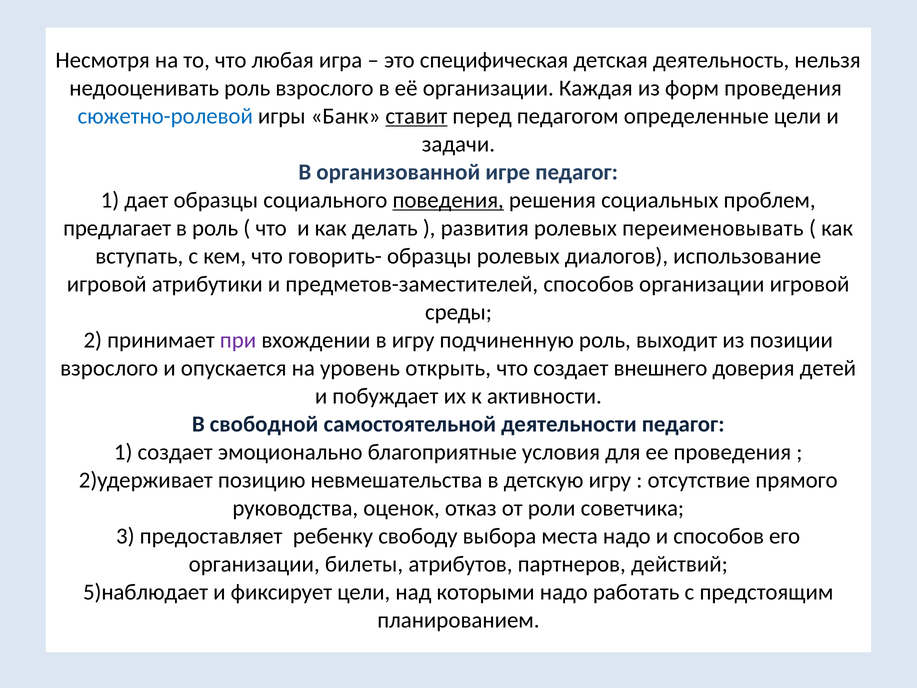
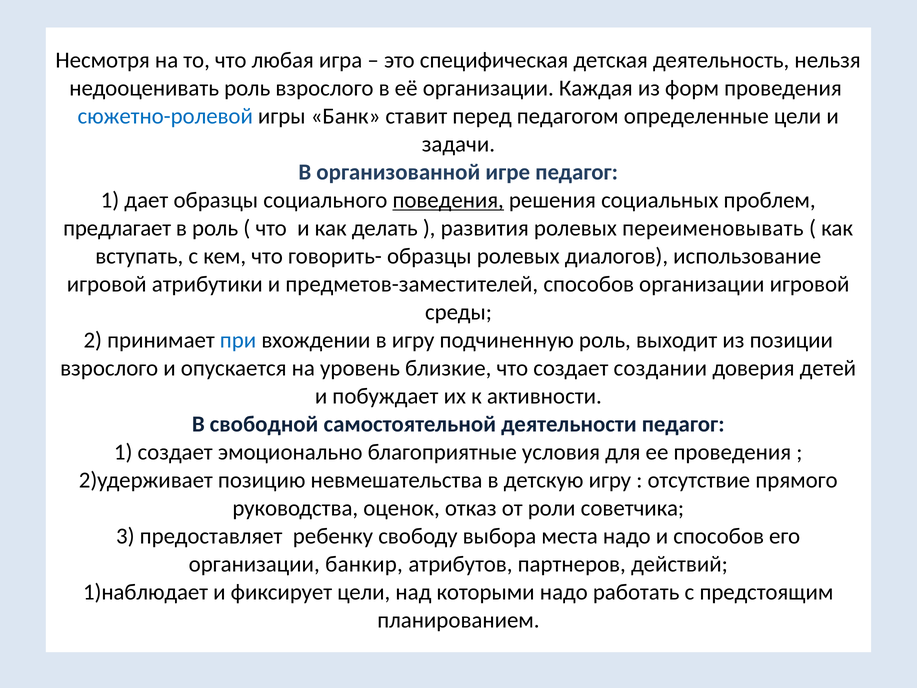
ставит underline: present -> none
при colour: purple -> blue
открыть: открыть -> близкие
внешнего: внешнего -> создании
билеты: билеты -> банкир
5)наблюдает: 5)наблюдает -> 1)наблюдает
